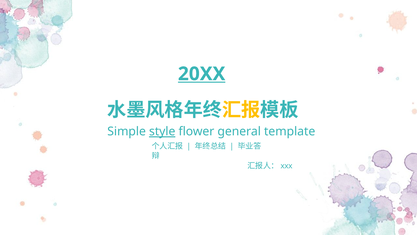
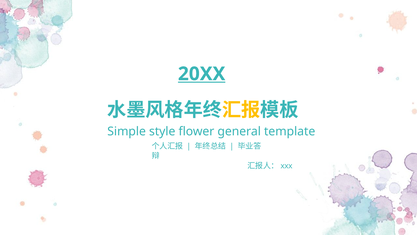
style underline: present -> none
